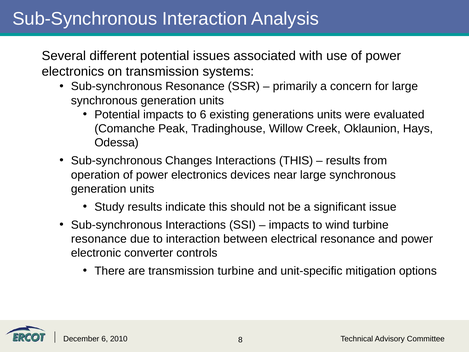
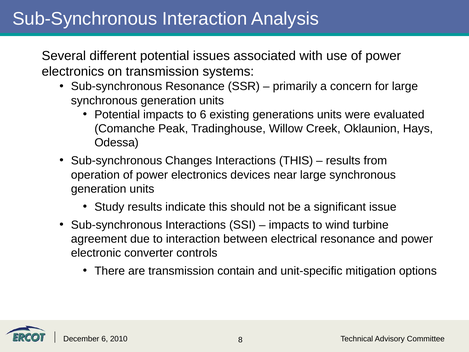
resonance at (99, 239): resonance -> agreement
transmission turbine: turbine -> contain
